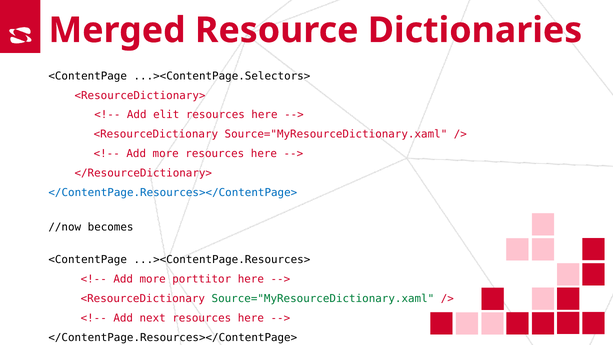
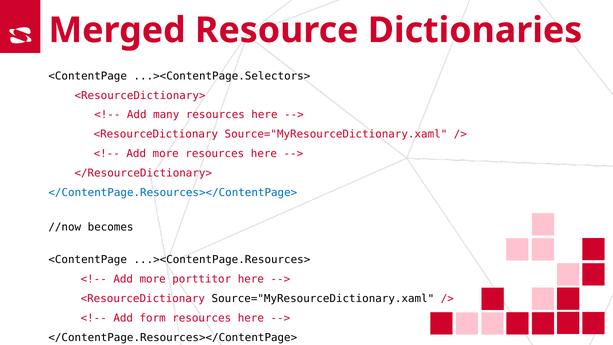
elit: elit -> many
Source="MyResourceDictionary.xaml at (323, 299) colour: green -> black
next: next -> form
